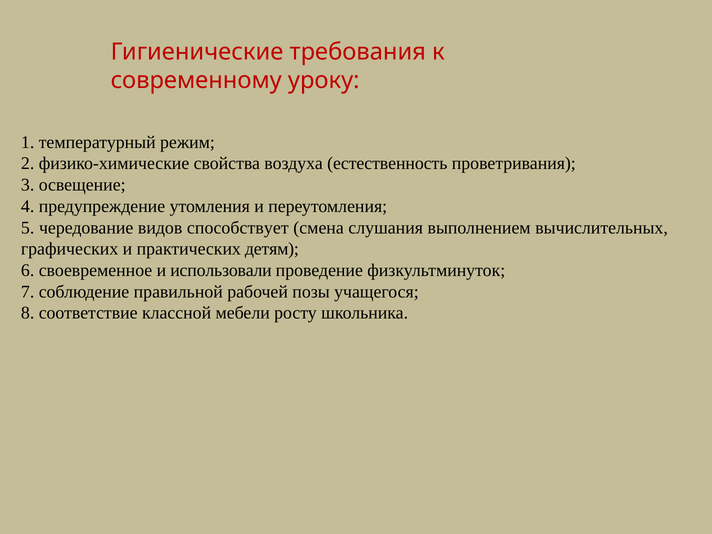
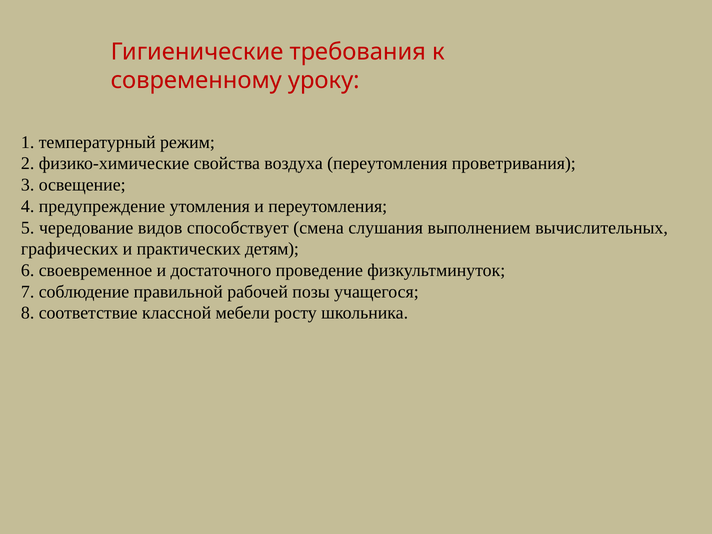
воздуха естественность: естественность -> переутомления
использовали: использовали -> достаточного
